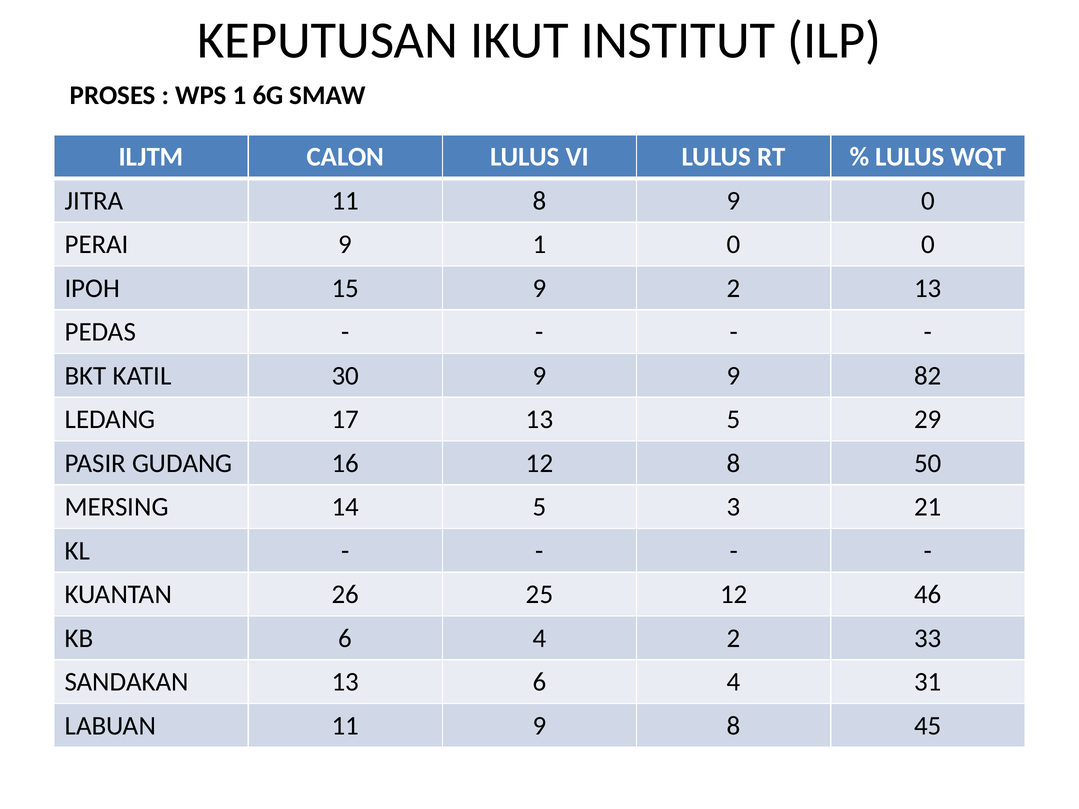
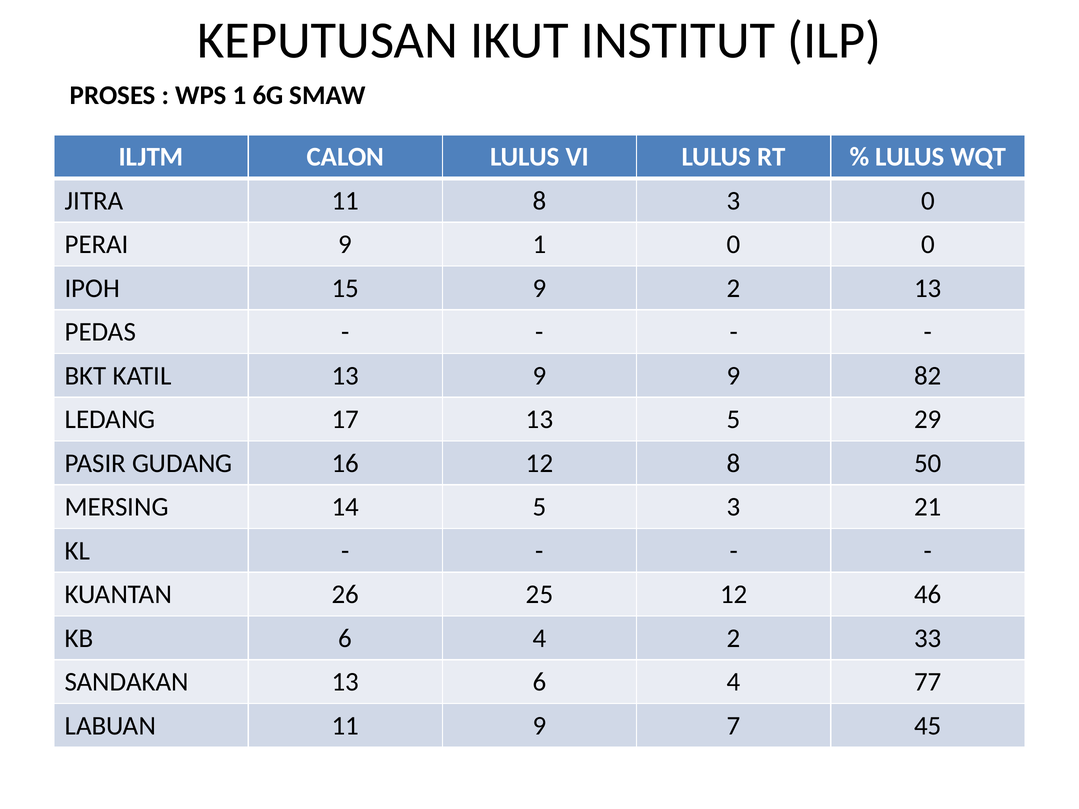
8 9: 9 -> 3
KATIL 30: 30 -> 13
31: 31 -> 77
9 8: 8 -> 7
